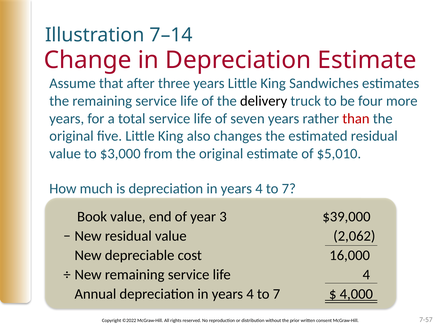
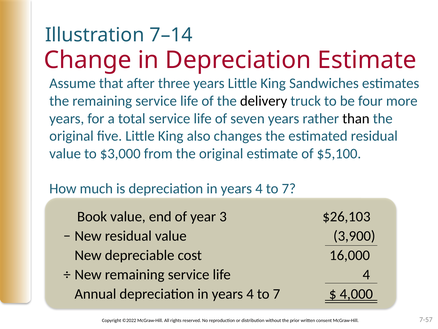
than colour: red -> black
$5,010: $5,010 -> $5,100
$39,000: $39,000 -> $26,103
2,062: 2,062 -> 3,900
